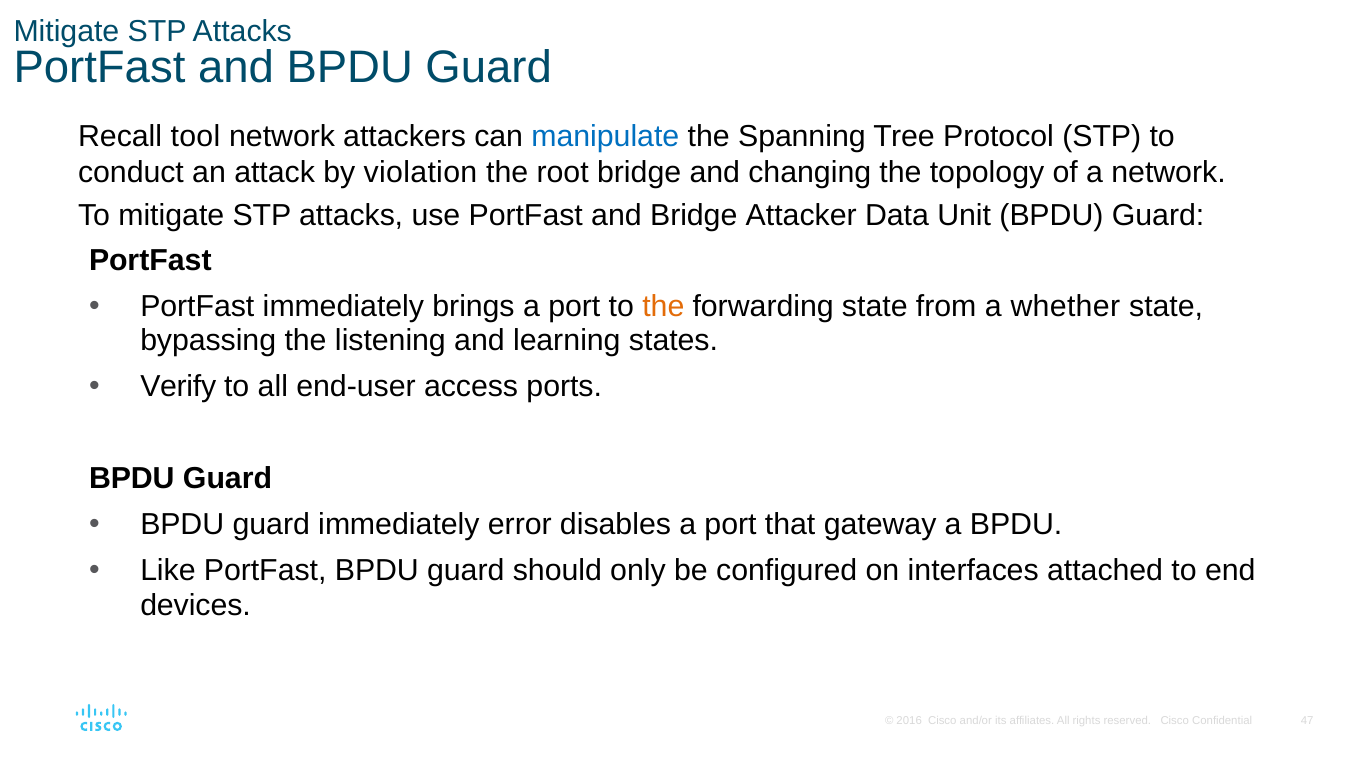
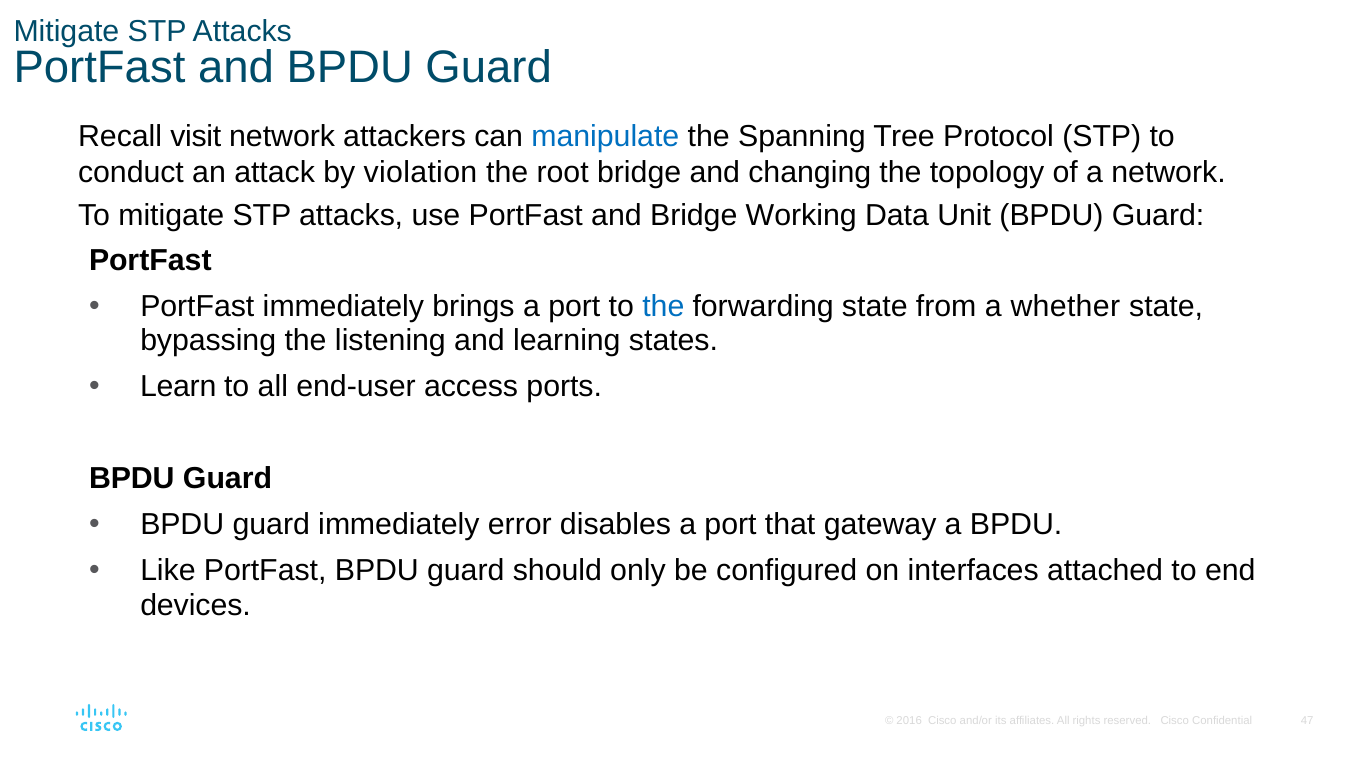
tool: tool -> visit
Attacker: Attacker -> Working
the at (663, 306) colour: orange -> blue
Verify: Verify -> Learn
